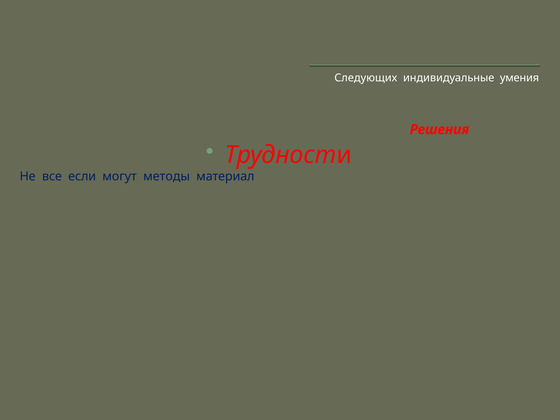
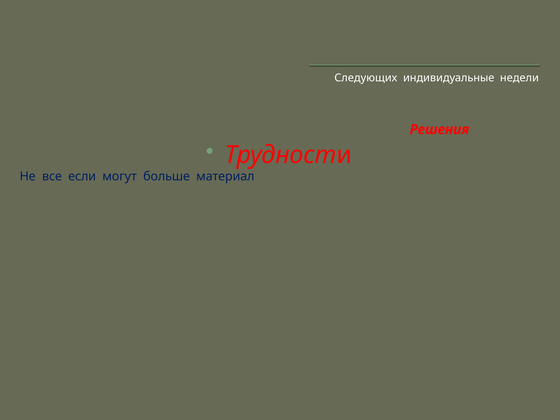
умения: умения -> недели
методы: методы -> больше
